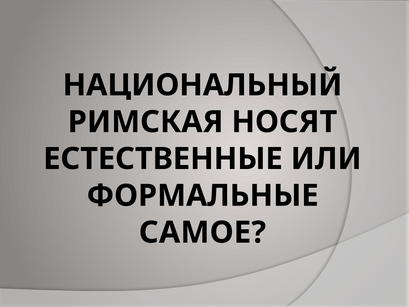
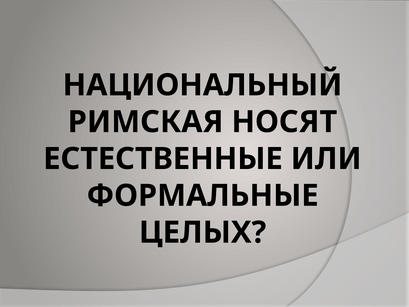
САМОЕ: САМОЕ -> ЦЕЛЫХ
